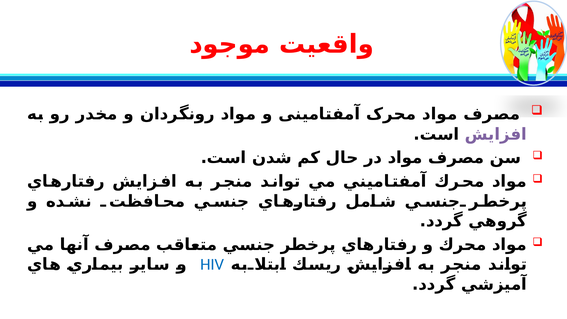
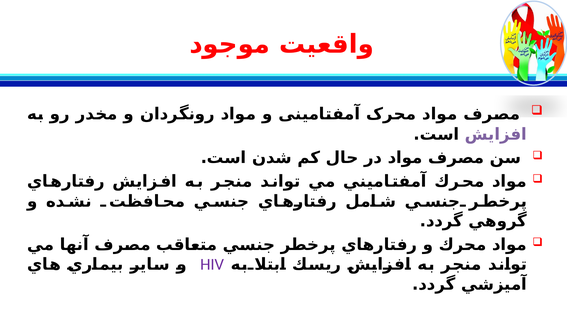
HIV colour: blue -> purple
